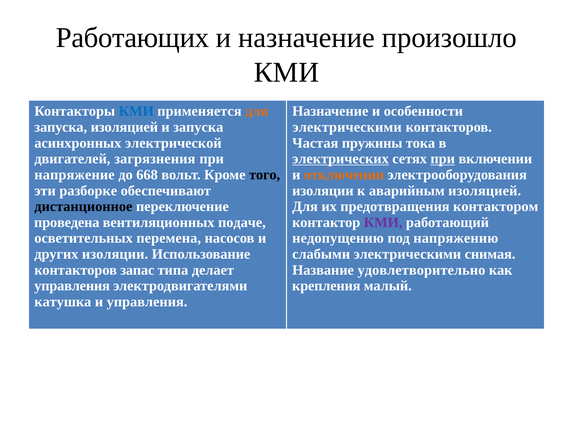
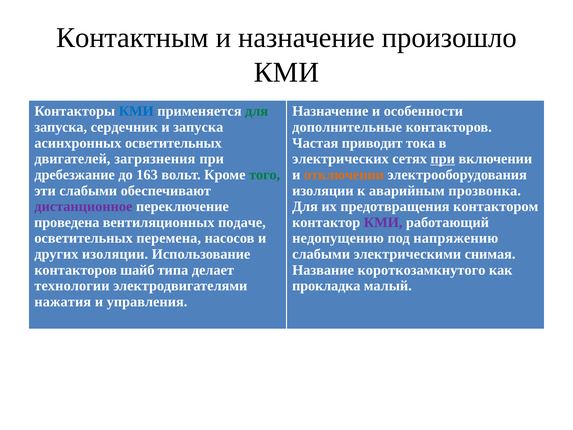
Работающих: Работающих -> Контактным
для at (257, 111) colour: orange -> green
запуска изоляцией: изоляцией -> сердечник
электрическими at (347, 127): электрическими -> дополнительные
асинхронных электрической: электрической -> осветительных
пружины: пружины -> приводит
электрических underline: present -> none
напряжение: напряжение -> дребезжание
668: 668 -> 163
того colour: black -> green
эти разборке: разборке -> слабыми
аварийным изоляцией: изоляцией -> прозвонка
дистанционное colour: black -> purple
запас: запас -> шайб
удовлетворительно: удовлетворительно -> короткозамкнутого
управления at (72, 286): управления -> технологии
крепления: крепления -> прокладка
катушка: катушка -> нажатия
